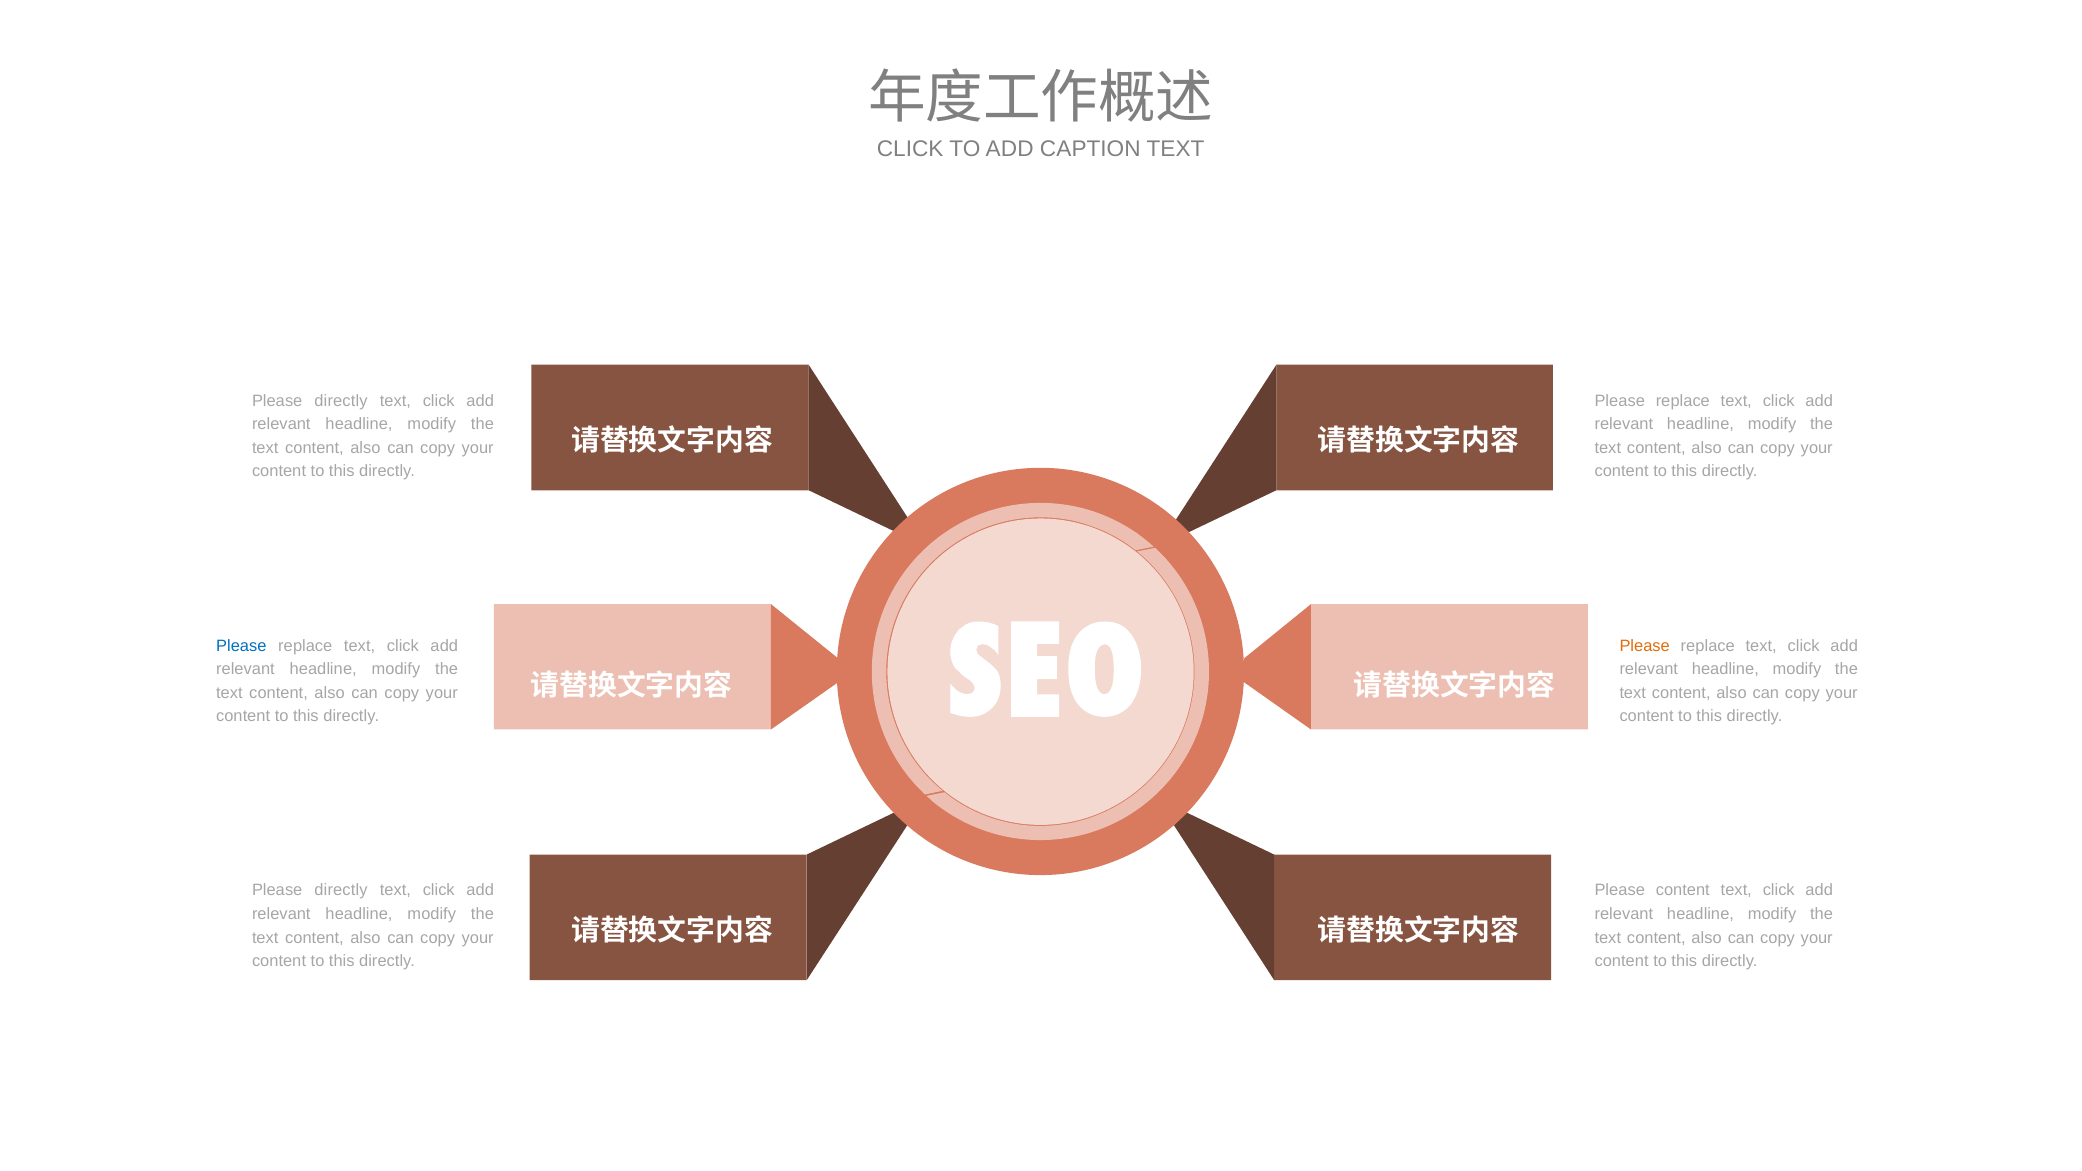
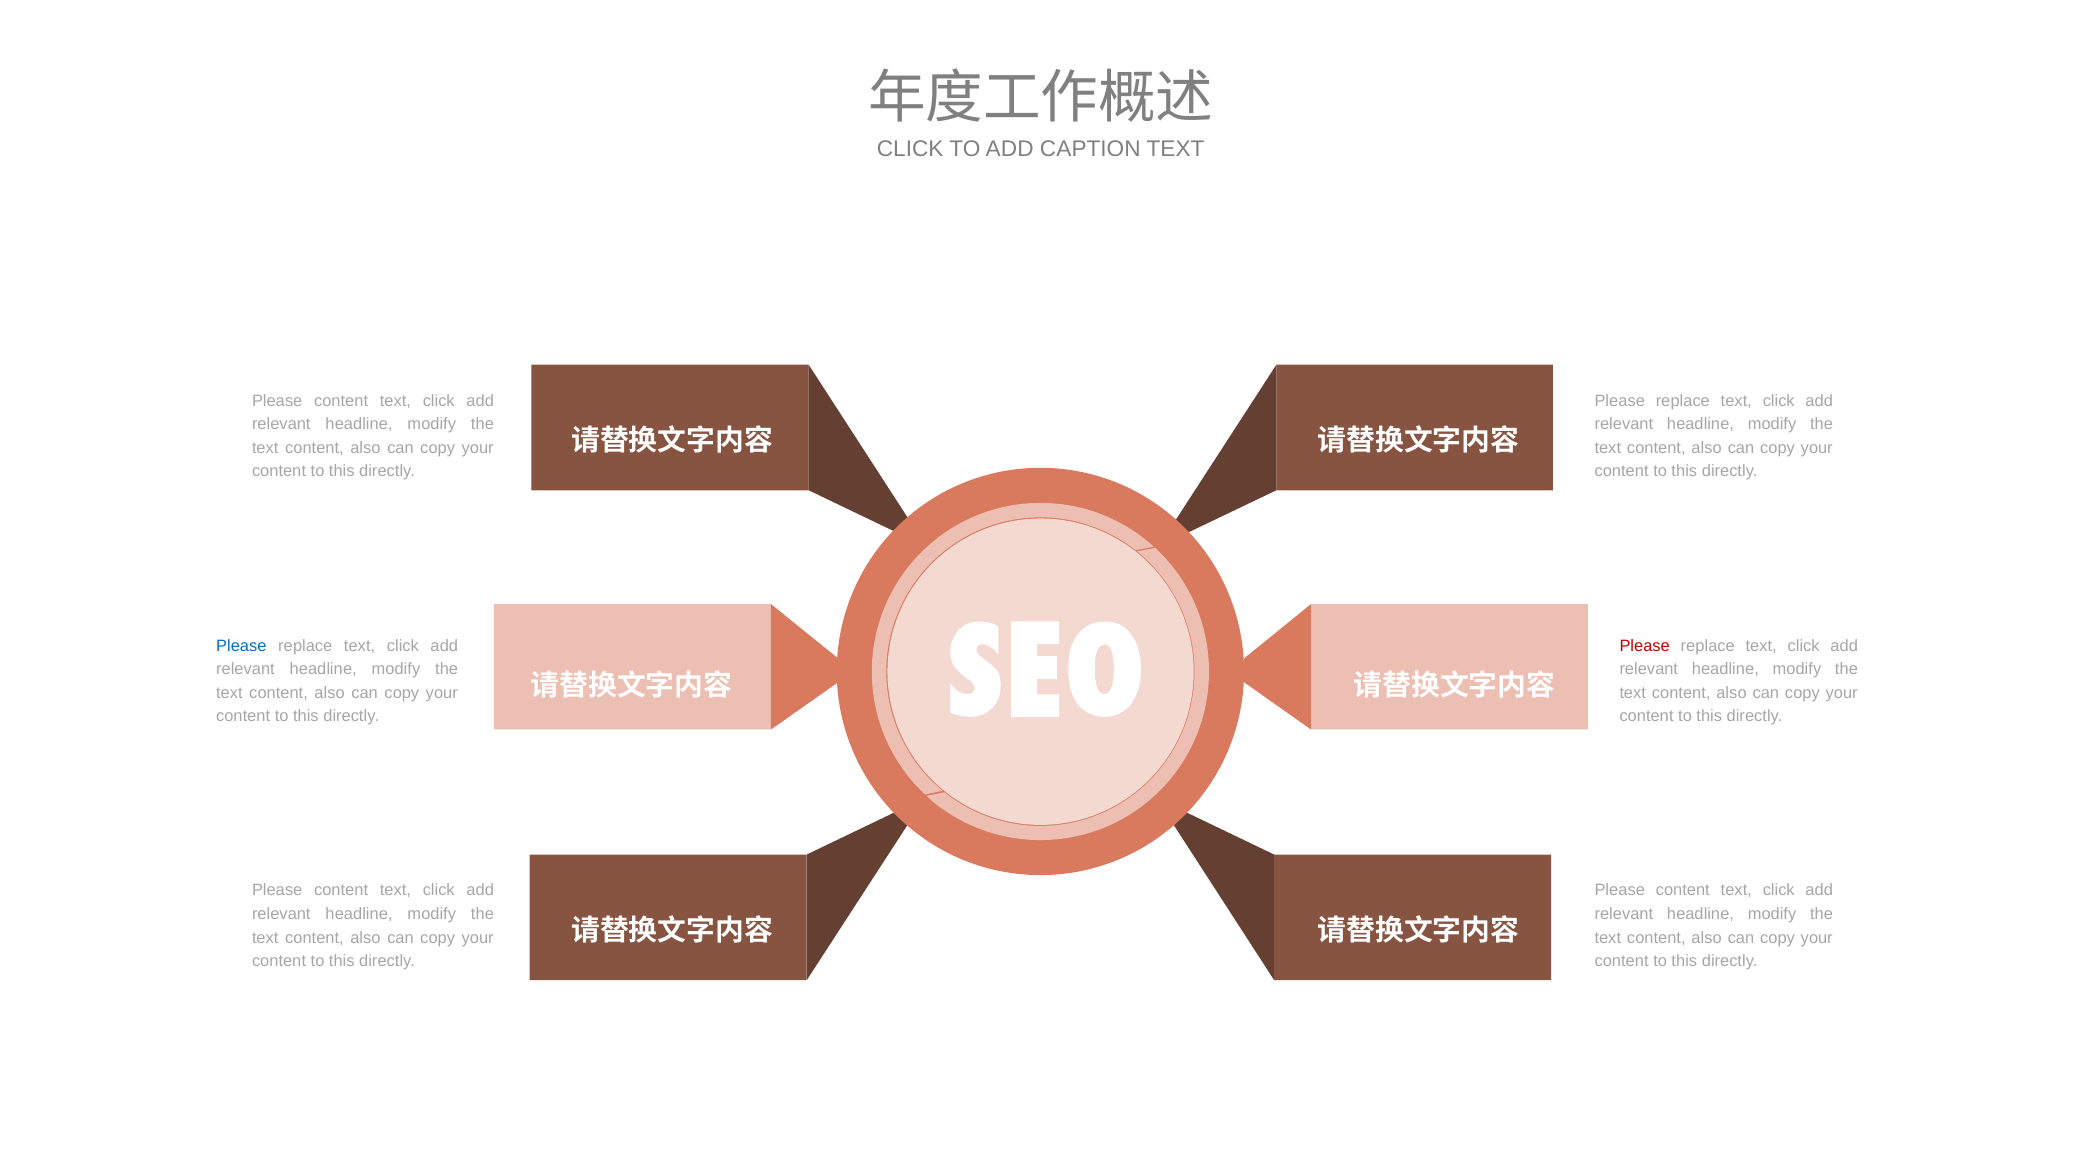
directly at (341, 401): directly -> content
Please at (1645, 646) colour: orange -> red
directly at (341, 891): directly -> content
